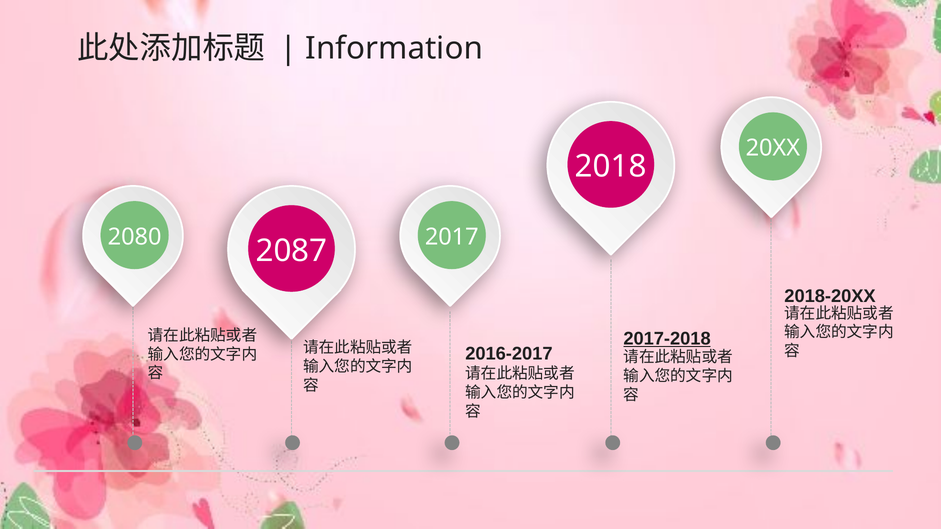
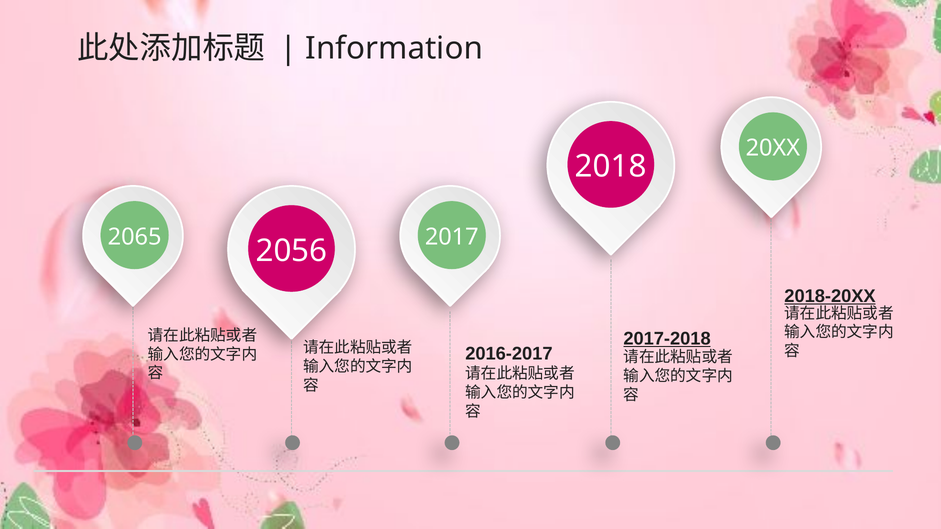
2080: 2080 -> 2065
2087: 2087 -> 2056
2018-20XX underline: none -> present
